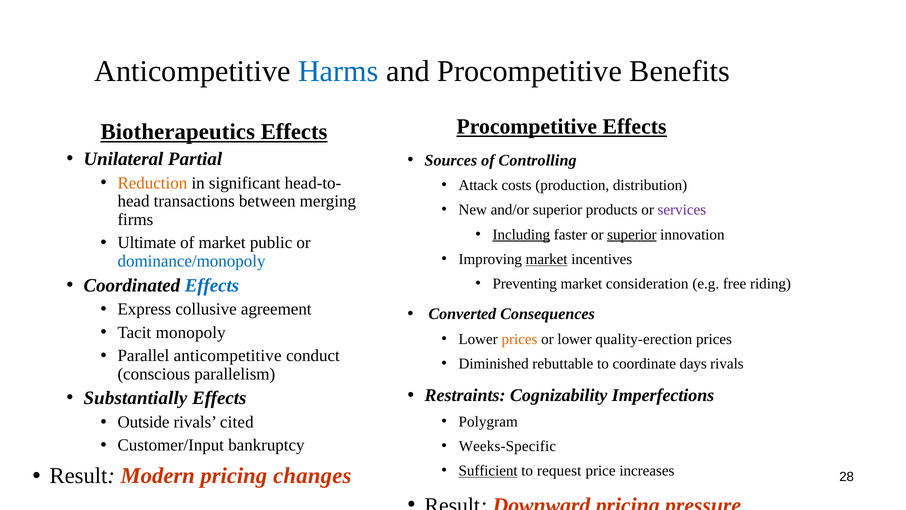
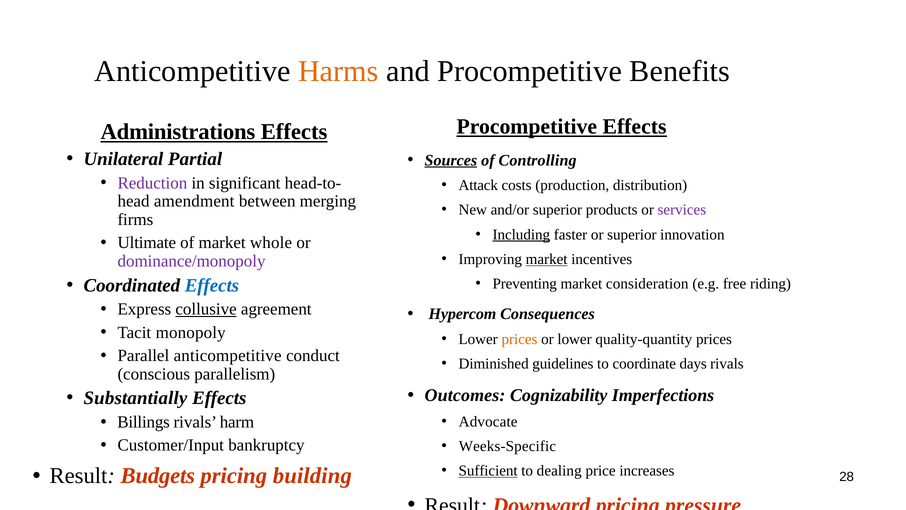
Harms colour: blue -> orange
Biotherapeutics: Biotherapeutics -> Administrations
Sources underline: none -> present
Reduction colour: orange -> purple
transactions: transactions -> amendment
superior at (632, 234) underline: present -> none
public: public -> whole
dominance/monopoly colour: blue -> purple
collusive underline: none -> present
Converted: Converted -> Hypercom
quality-erection: quality-erection -> quality-quantity
rebuttable: rebuttable -> guidelines
Restraints: Restraints -> Outcomes
Outside: Outside -> Billings
cited: cited -> harm
Polygram: Polygram -> Advocate
request: request -> dealing
Modern: Modern -> Budgets
changes: changes -> building
